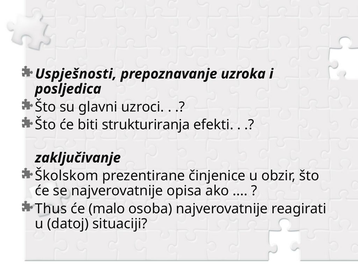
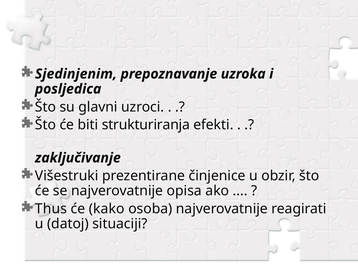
Uspješnosti: Uspješnosti -> Sjedinjenim
Školskom: Školskom -> Višestruki
malo: malo -> kako
